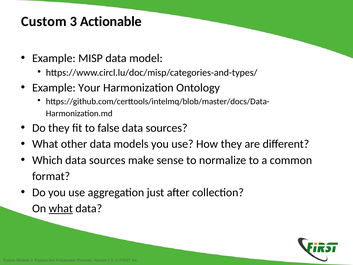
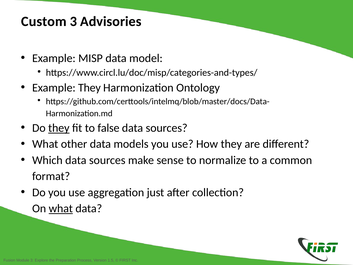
Actionable: Actionable -> Advisories
Example Your: Your -> They
they at (59, 128) underline: none -> present
